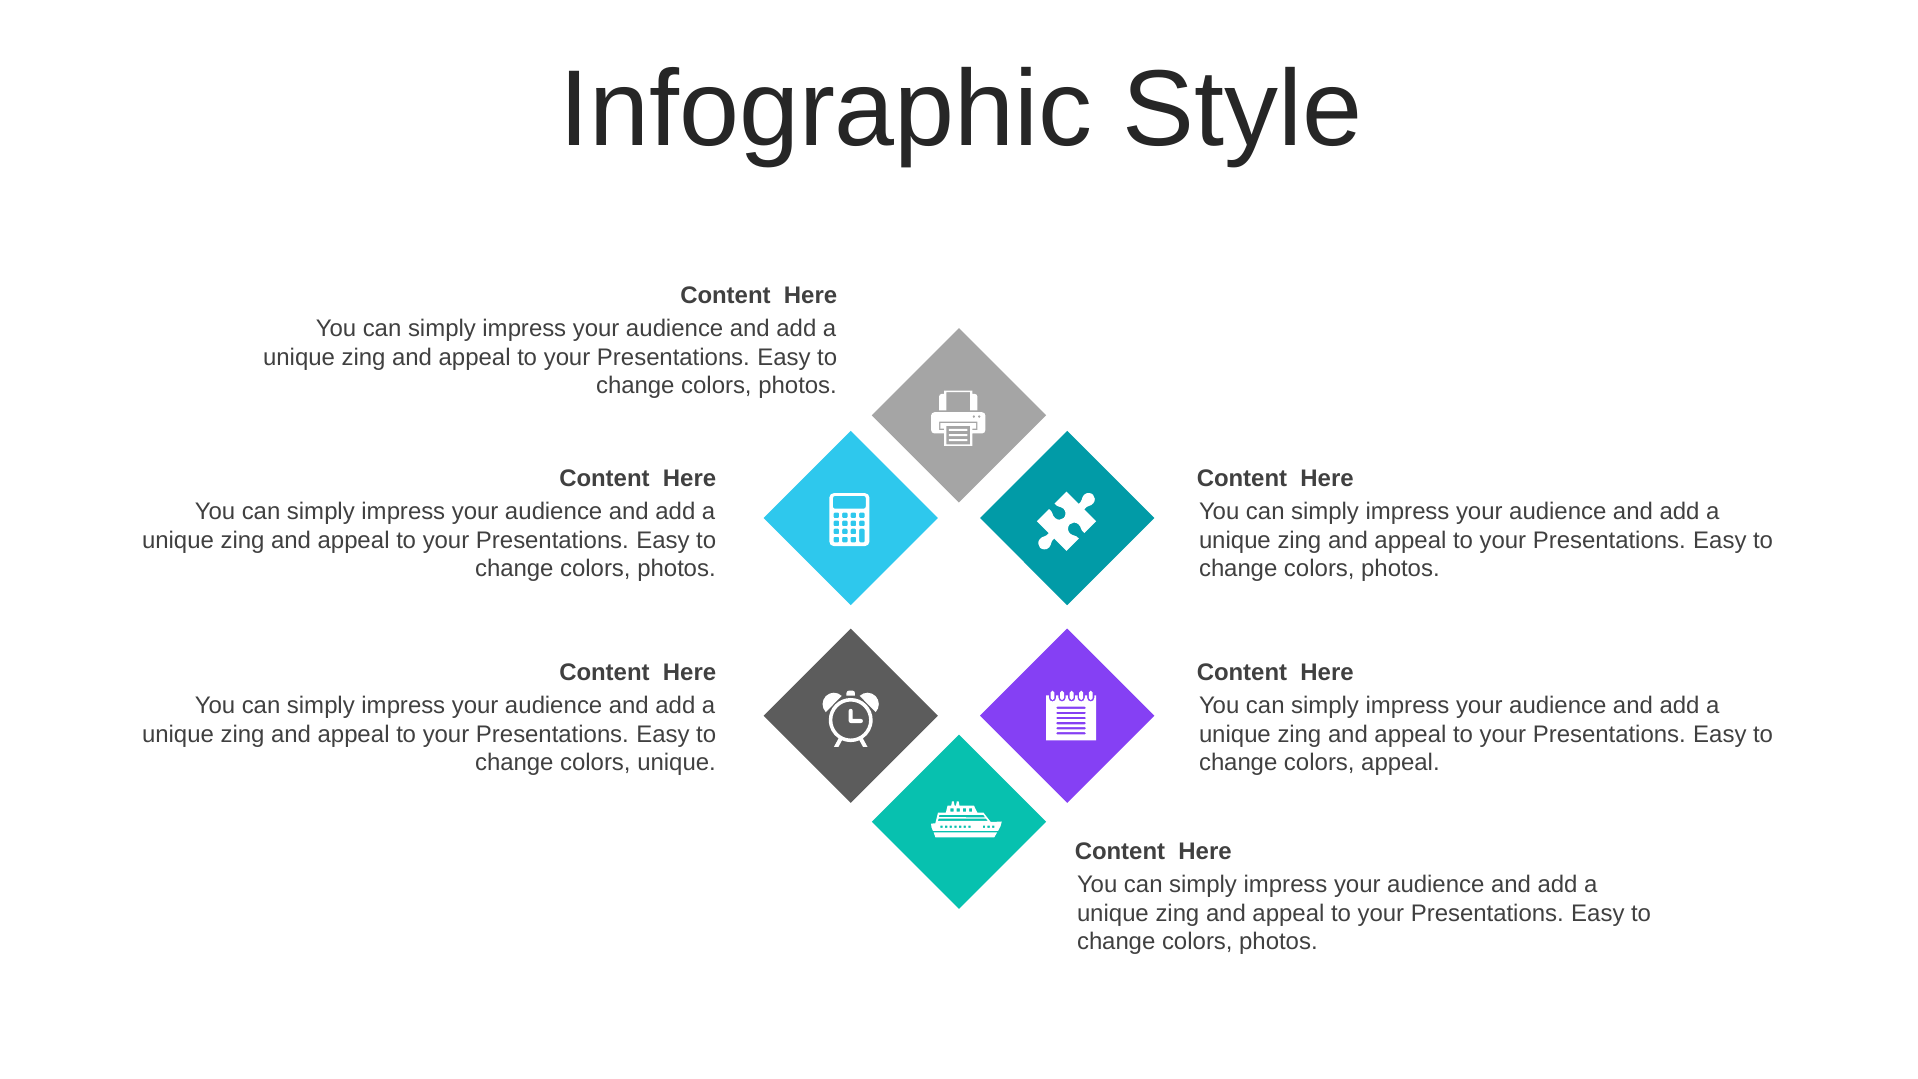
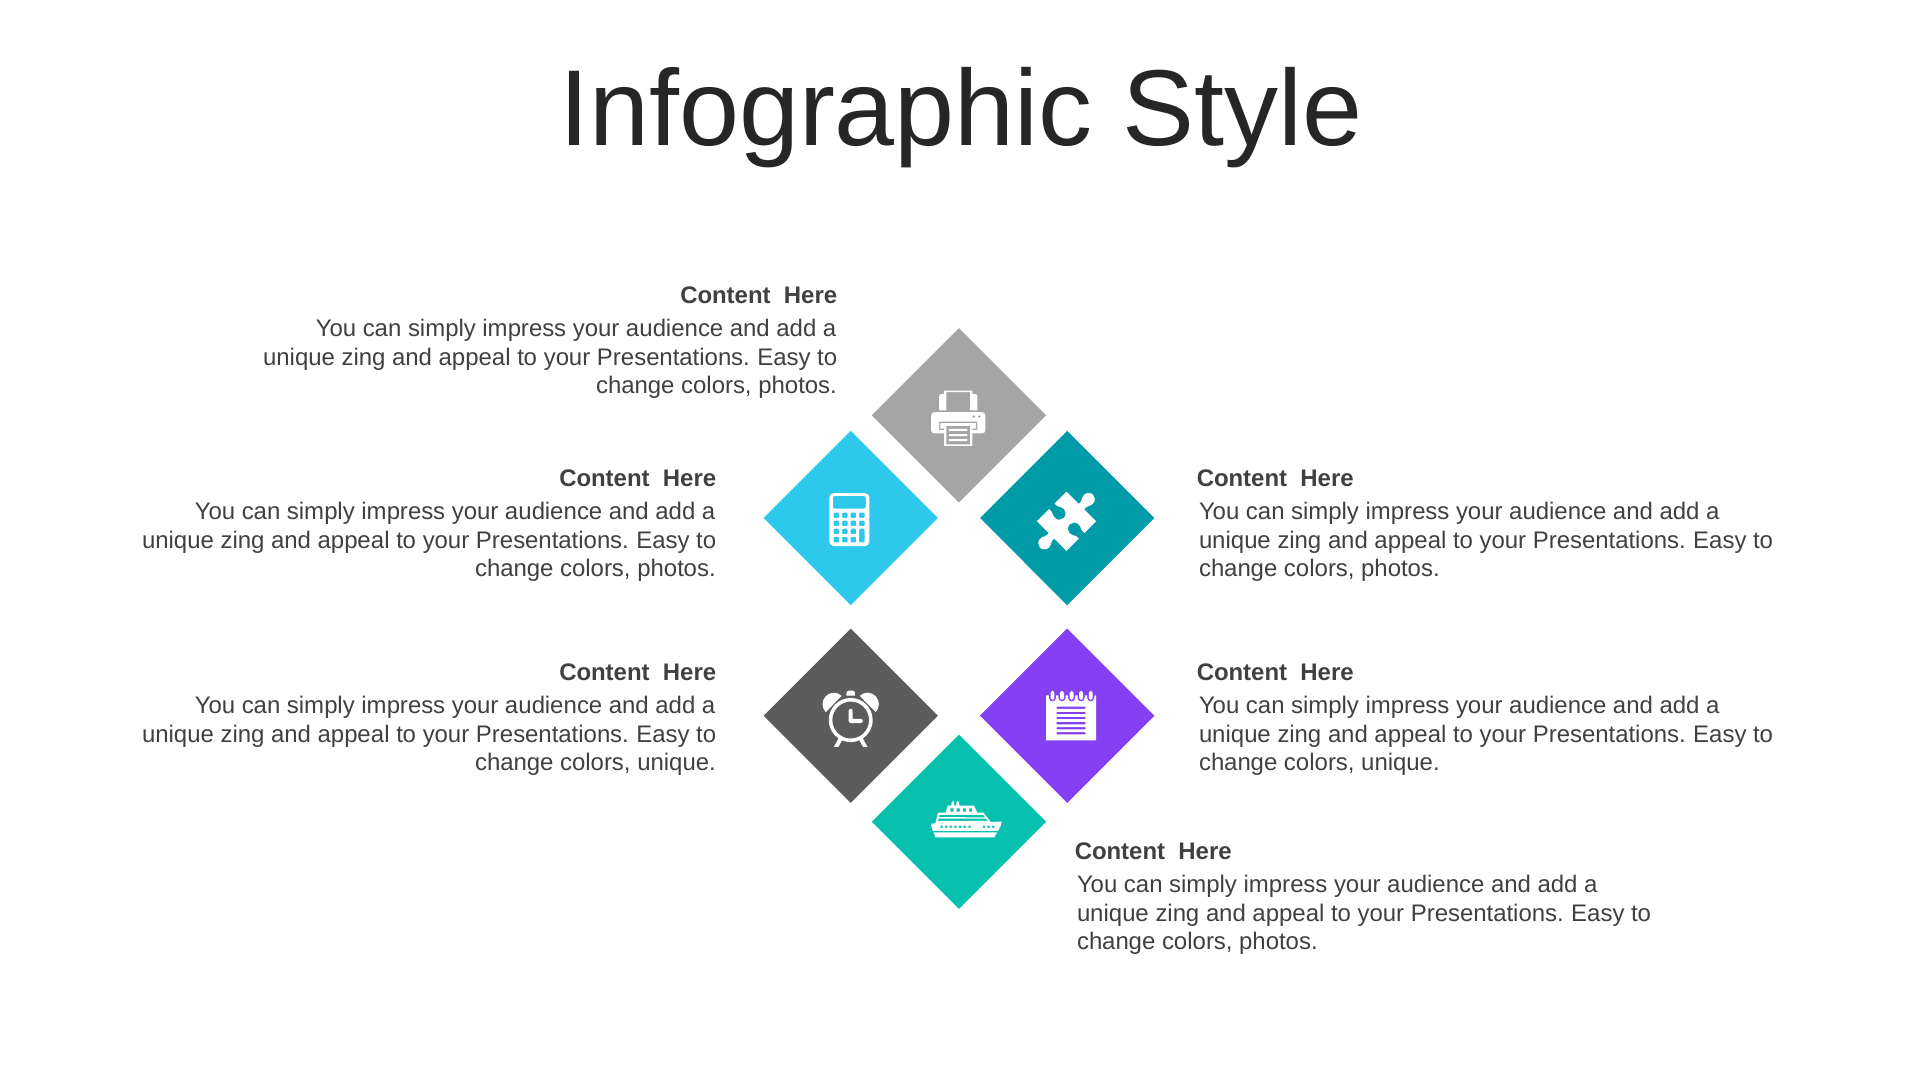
appeal at (1400, 763): appeal -> unique
